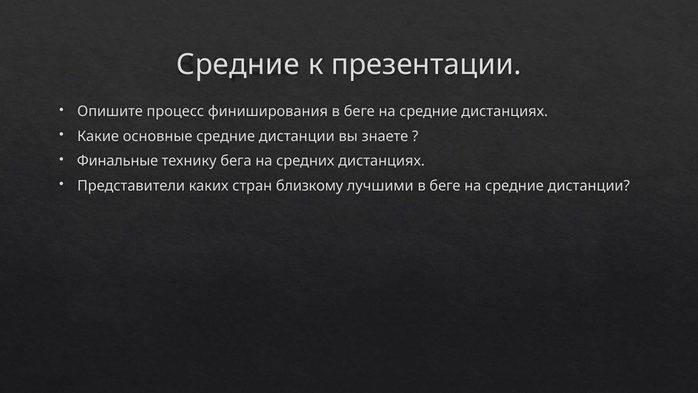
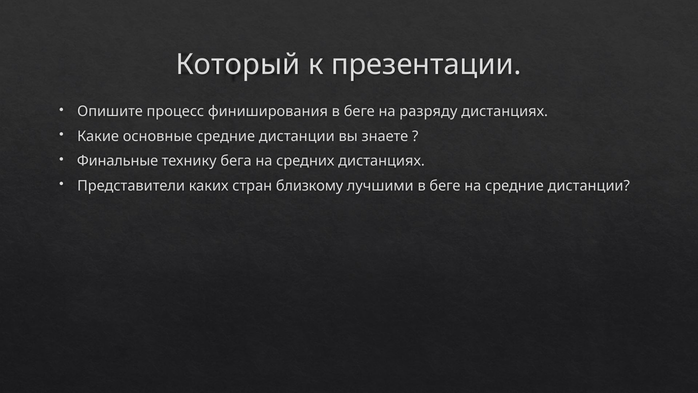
Средние at (238, 65): Средние -> Который
средние at (428, 112): средние -> разряду
